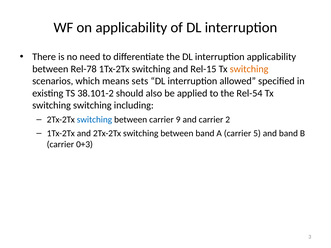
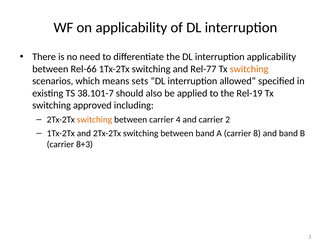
Rel-78: Rel-78 -> Rel-66
Rel-15: Rel-15 -> Rel-77
38.101-2: 38.101-2 -> 38.101-7
Rel-54: Rel-54 -> Rel-19
switching switching: switching -> approved
switching at (94, 120) colour: blue -> orange
9: 9 -> 4
5: 5 -> 8
0+3: 0+3 -> 8+3
